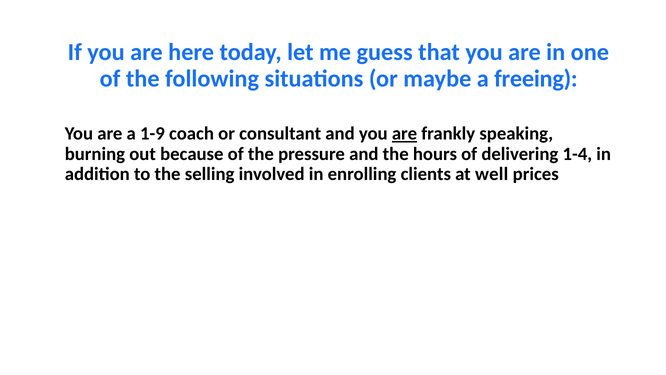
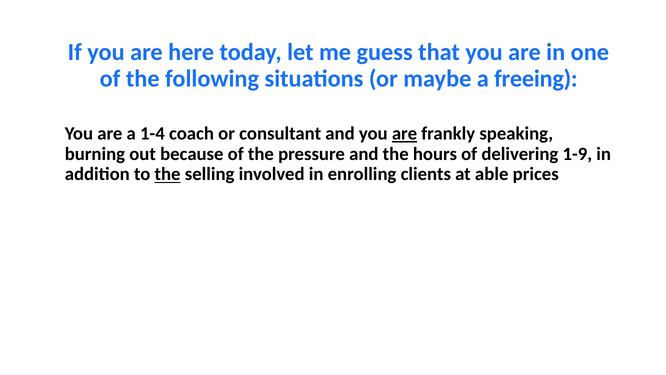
1-9: 1-9 -> 1-4
1-4: 1-4 -> 1-9
the at (168, 174) underline: none -> present
well: well -> able
